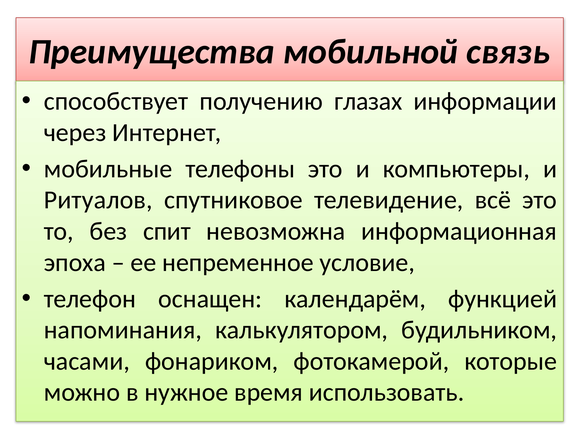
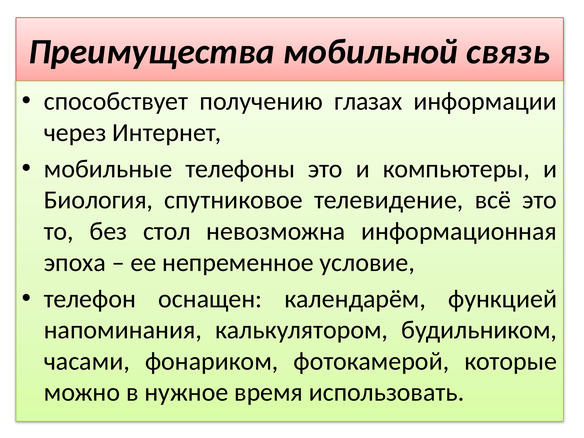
Ритуалов: Ритуалов -> Биология
спит: спит -> стол
